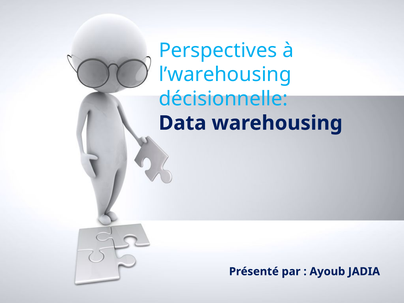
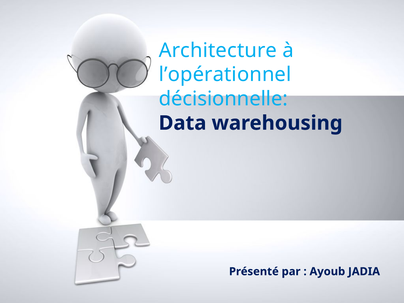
Perspectives: Perspectives -> Architecture
l’warehousing: l’warehousing -> l’opérationnel
